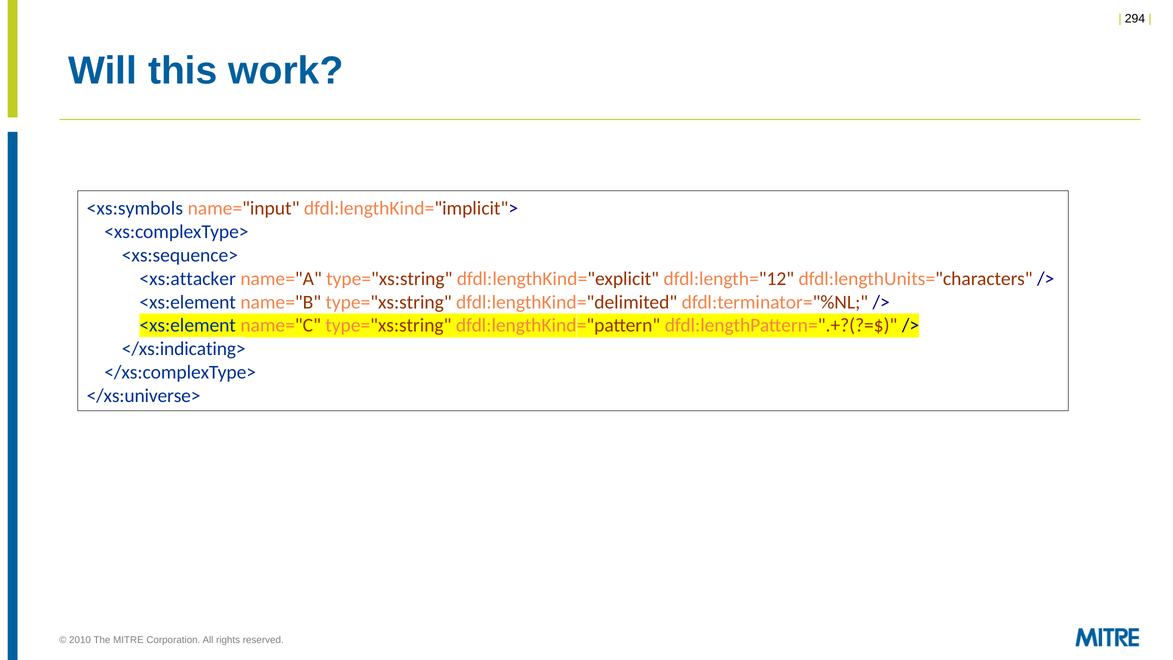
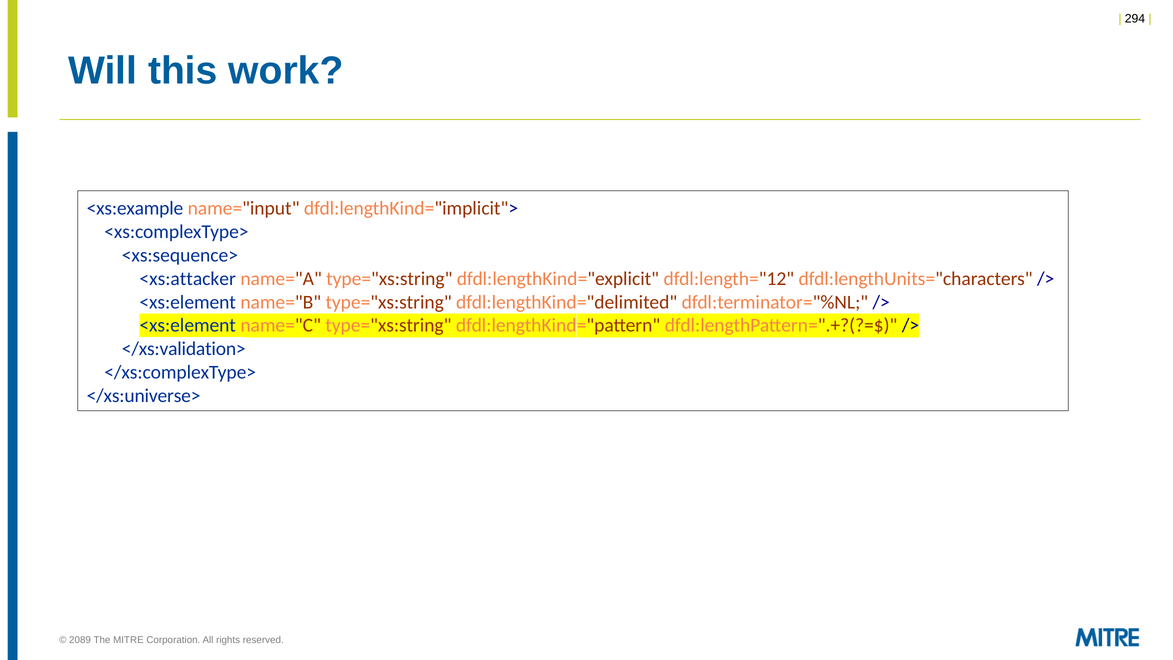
<xs:symbols: <xs:symbols -> <xs:example
</xs:indicating>: </xs:indicating> -> </xs:validation>
2010: 2010 -> 2089
